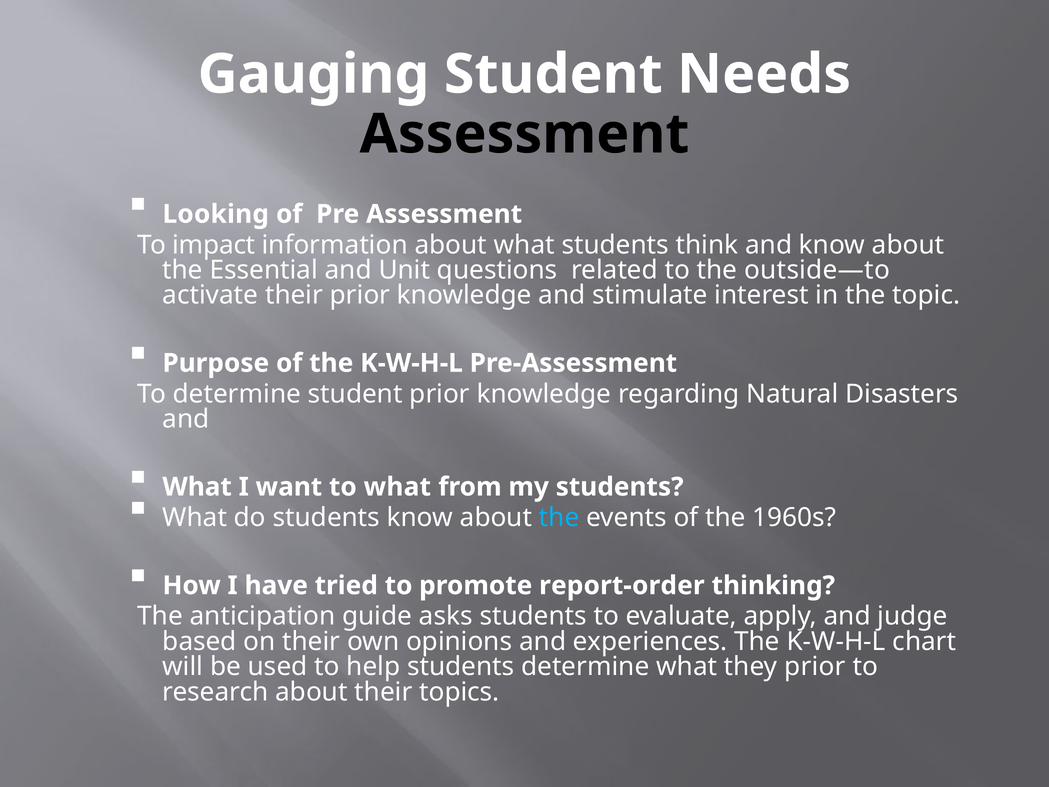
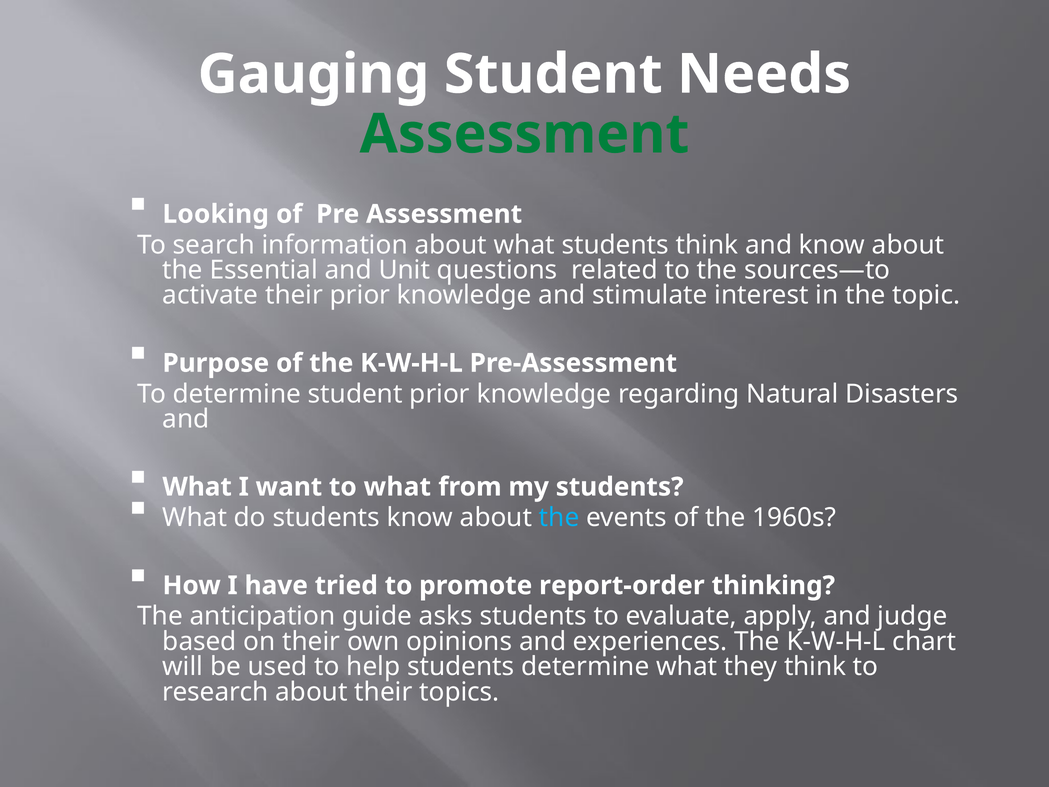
Assessment at (524, 134) colour: black -> green
impact: impact -> search
outside—to: outside—to -> sources—to
they prior: prior -> think
